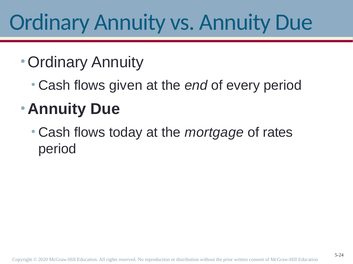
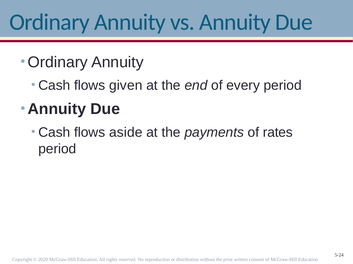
today: today -> aside
mortgage: mortgage -> payments
